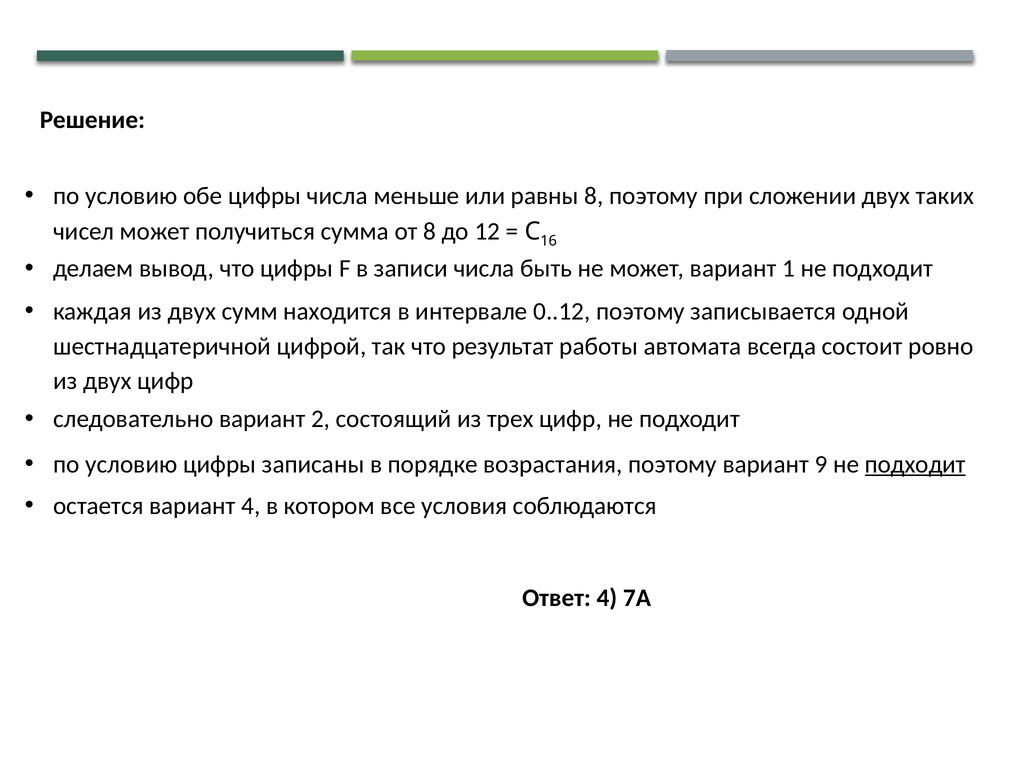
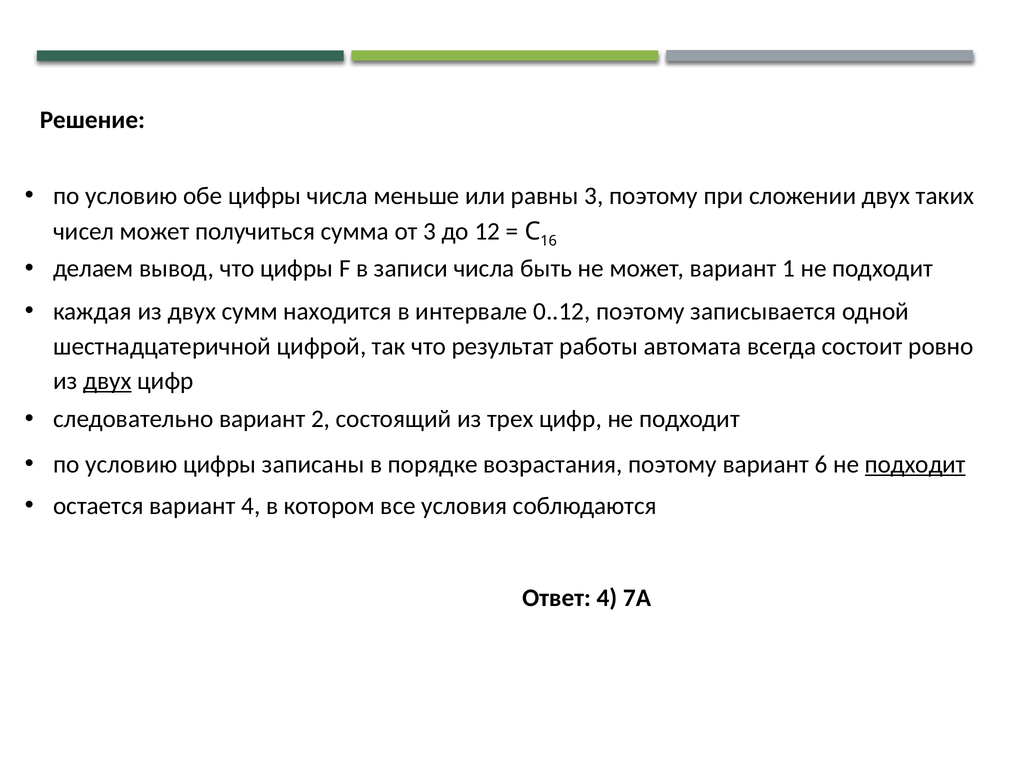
равны 8: 8 -> 3
от 8: 8 -> 3
двух at (107, 381) underline: none -> present
9: 9 -> 6
